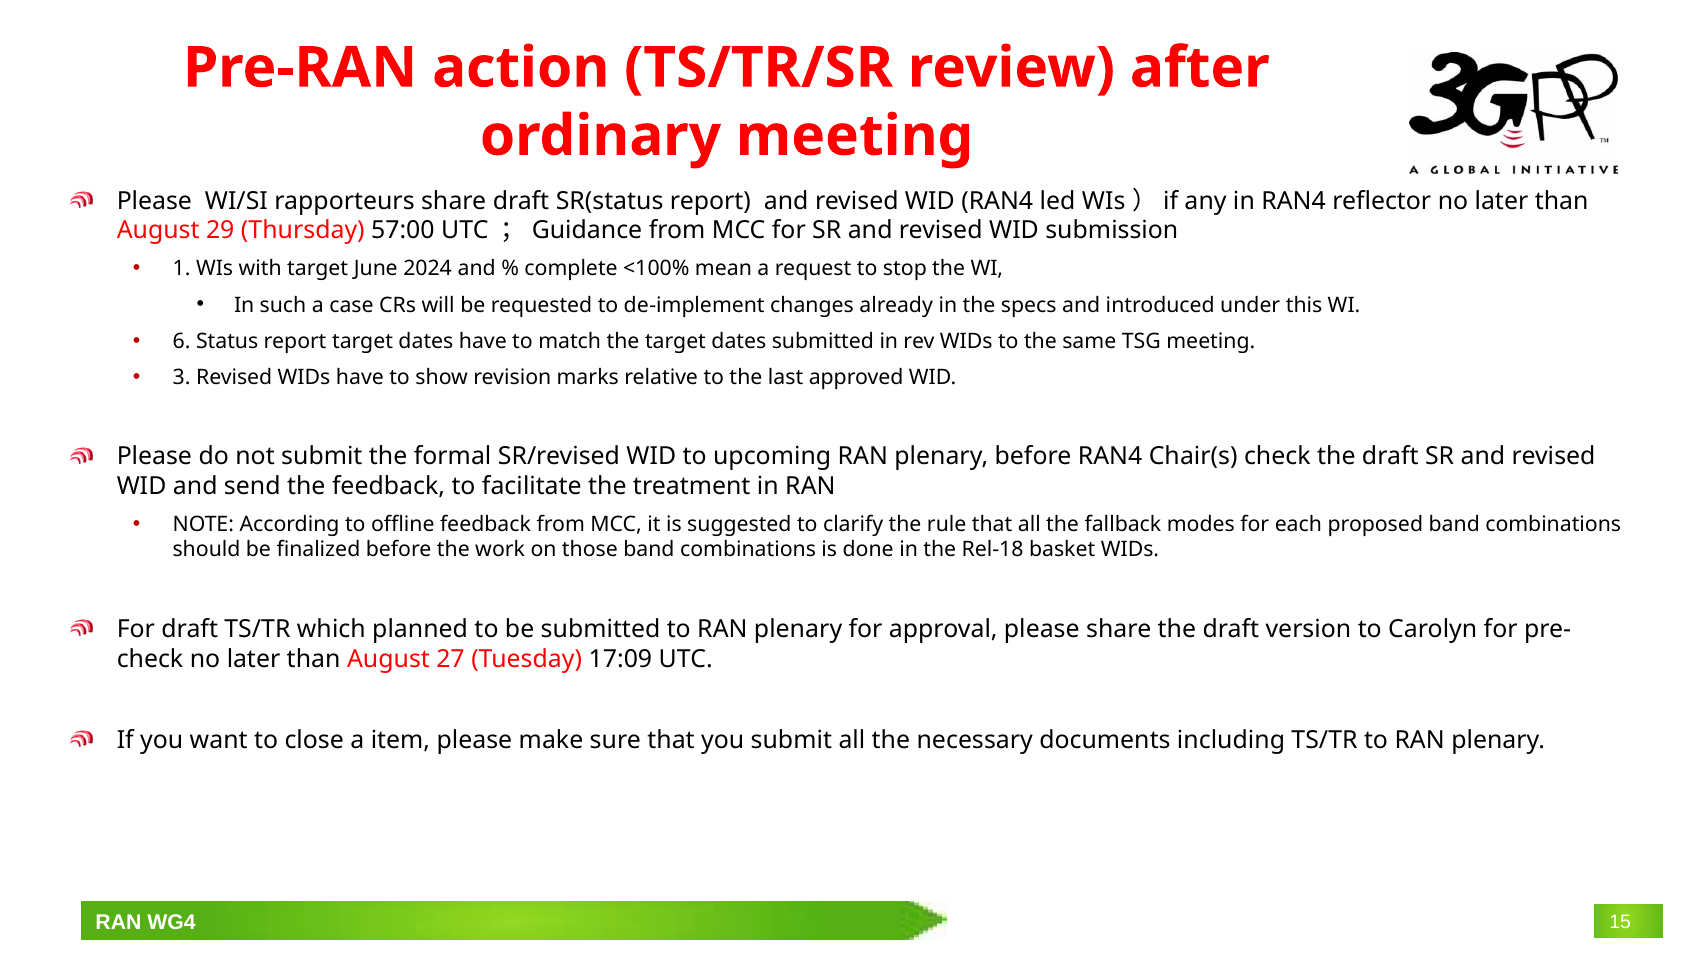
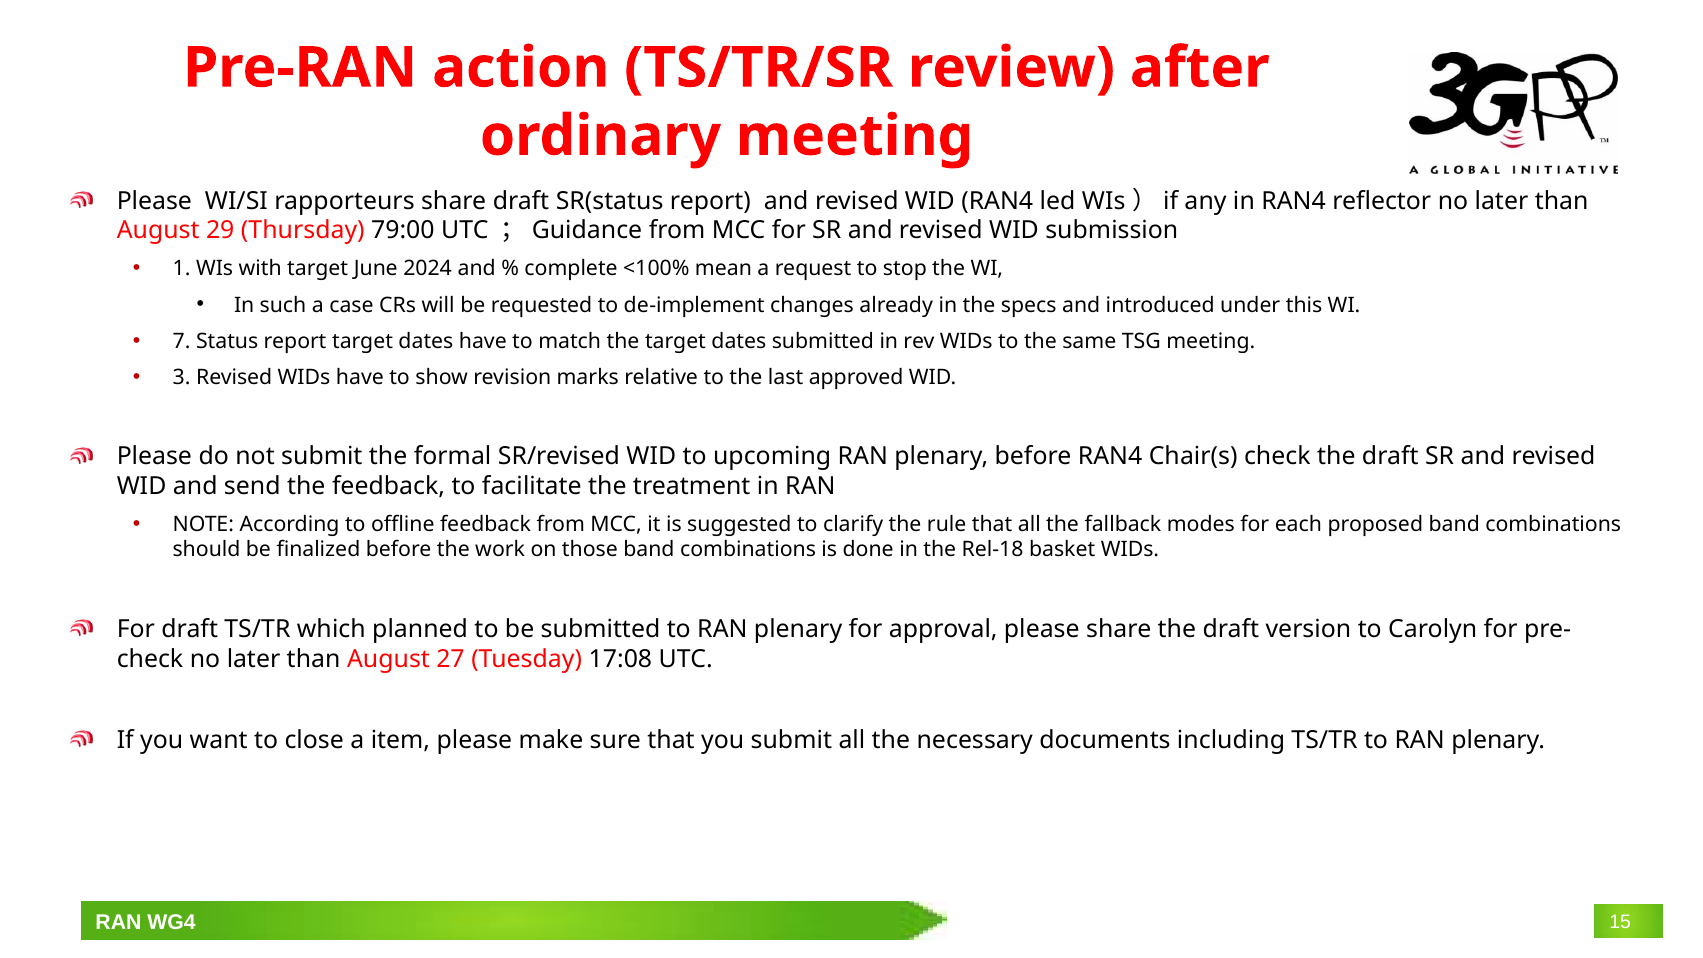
57:00: 57:00 -> 79:00
6: 6 -> 7
17:09: 17:09 -> 17:08
